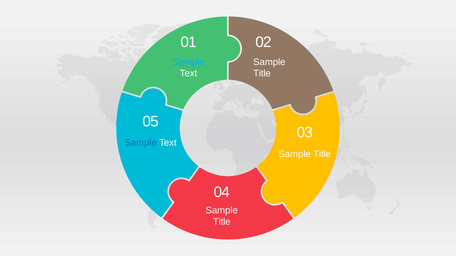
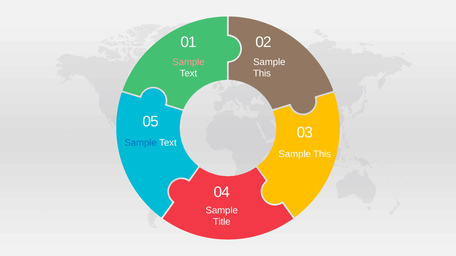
Sample at (188, 62) colour: light blue -> pink
Title at (262, 74): Title -> This
Title at (322, 154): Title -> This
